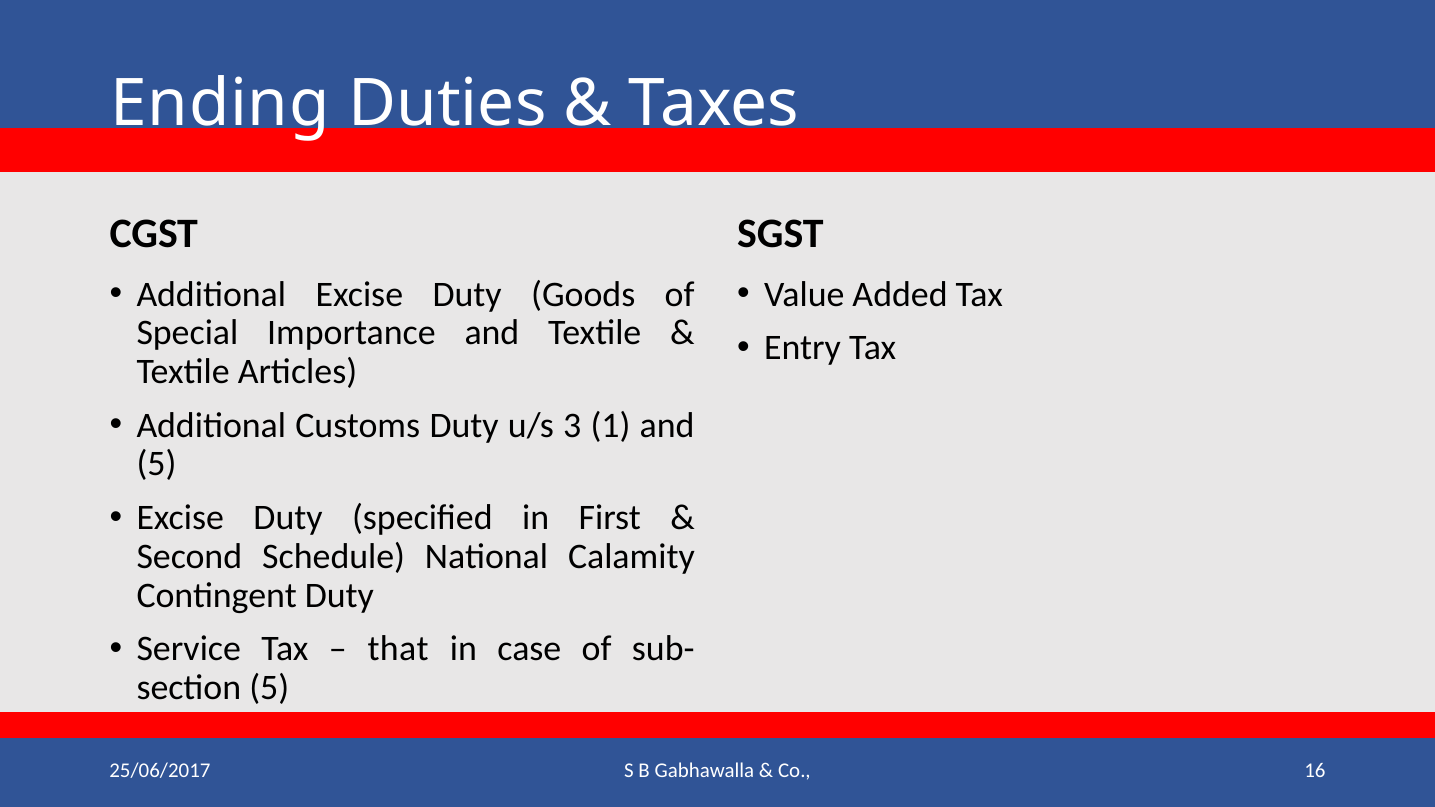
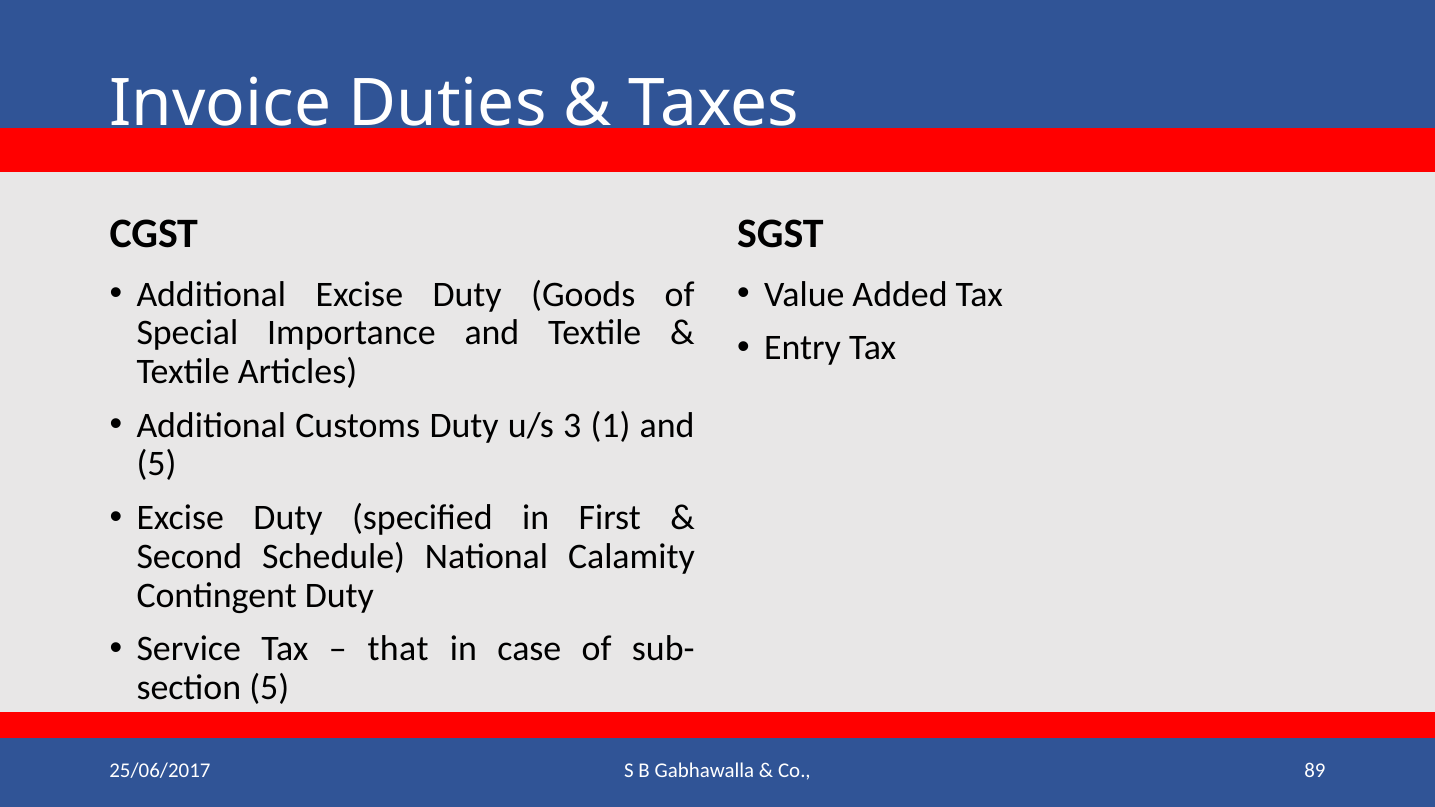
Ending: Ending -> Invoice
16: 16 -> 89
